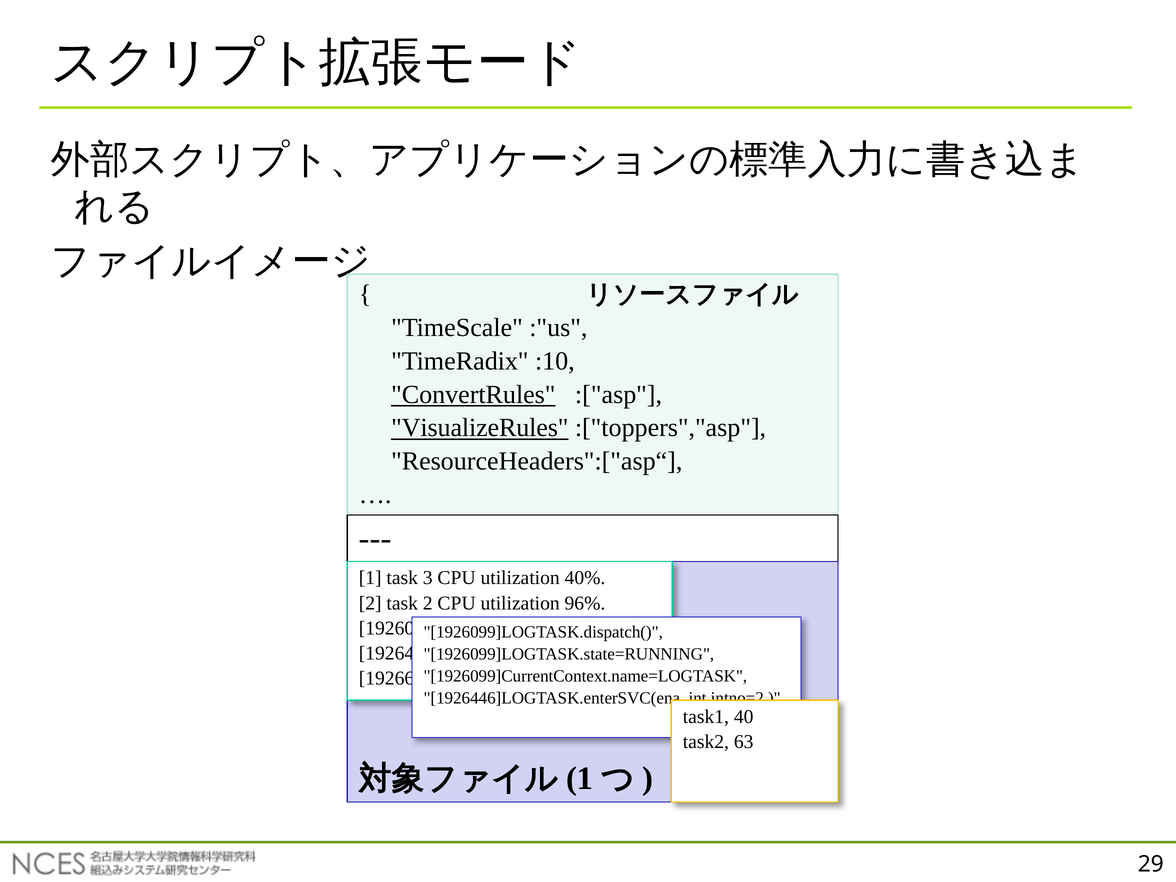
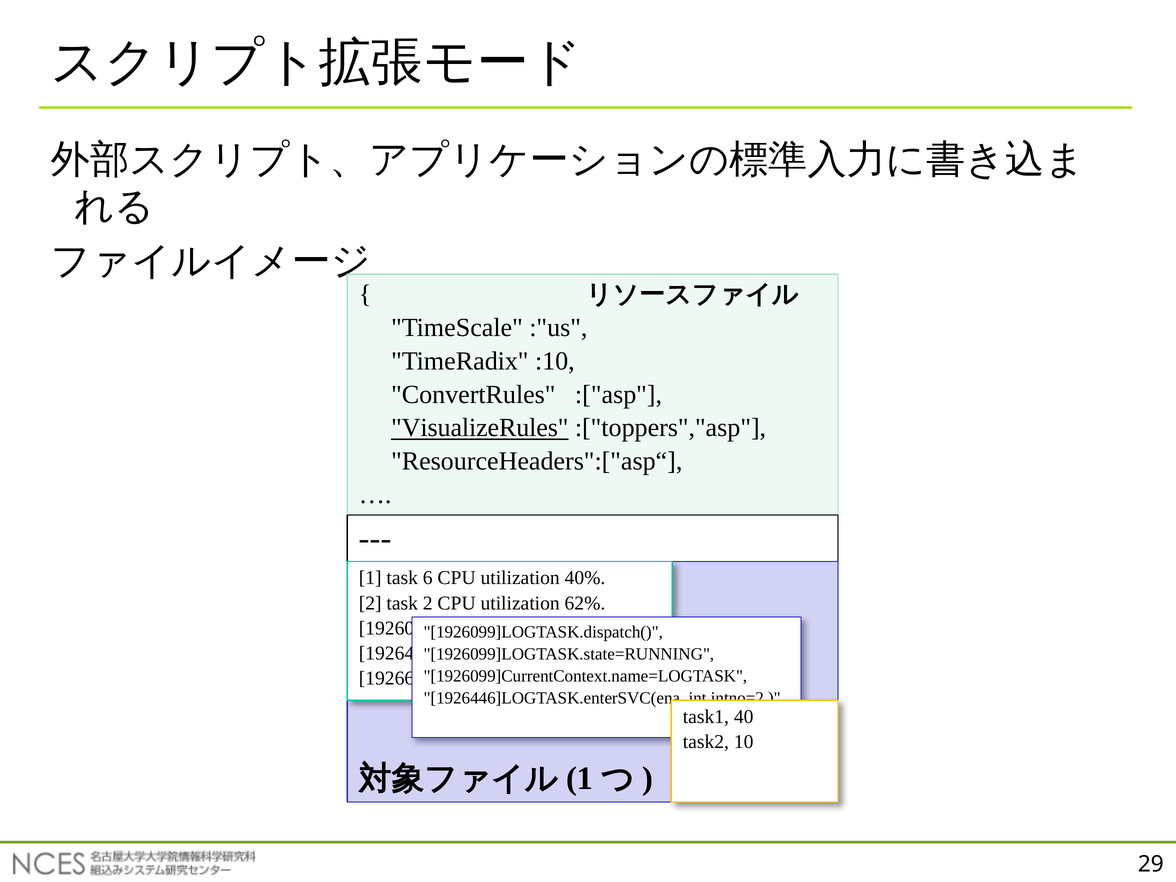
ConvertRules underline: present -> none
3: 3 -> 6
96%: 96% -> 62%
63: 63 -> 10
